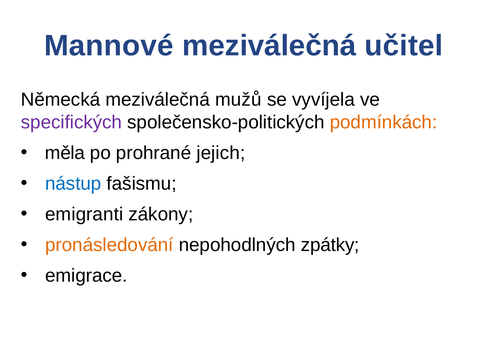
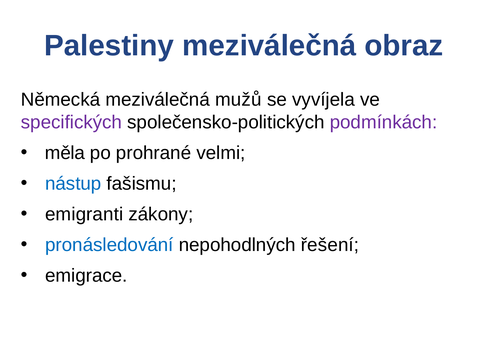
Mannové: Mannové -> Palestiny
učitel: učitel -> obraz
podmínkách colour: orange -> purple
jejich: jejich -> velmi
pronásledování colour: orange -> blue
zpátky: zpátky -> řešení
